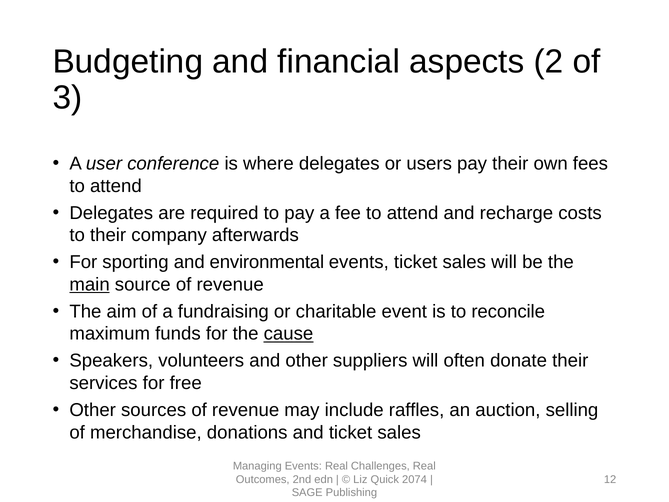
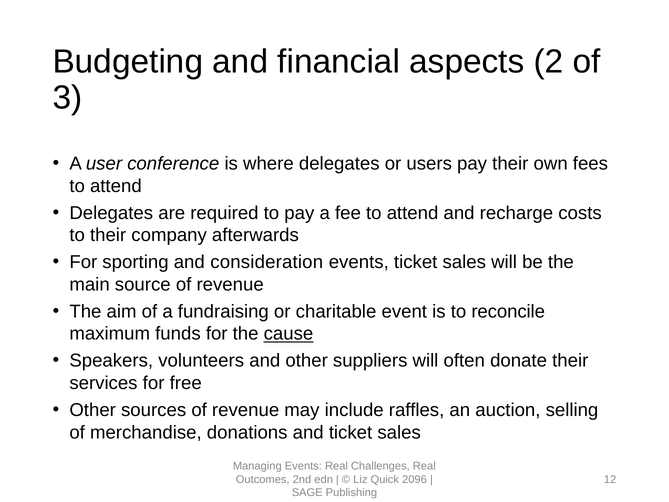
environmental: environmental -> consideration
main underline: present -> none
2074: 2074 -> 2096
